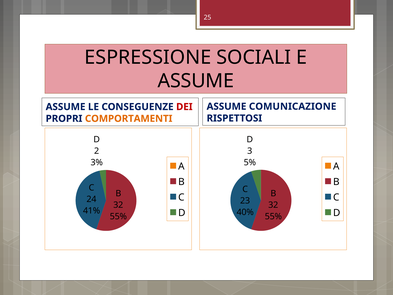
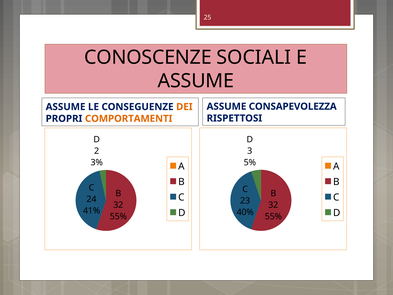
ESPRESSIONE: ESPRESSIONE -> CONOSCENZE
COMUNICAZIONE: COMUNICAZIONE -> CONSAPEVOLEZZA
DEI colour: red -> orange
